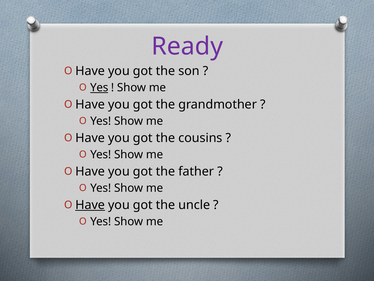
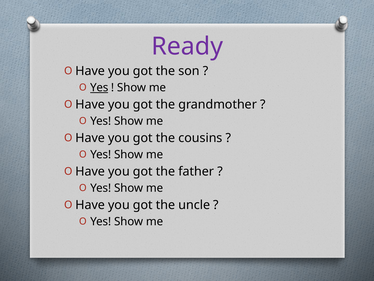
Have at (90, 205) underline: present -> none
